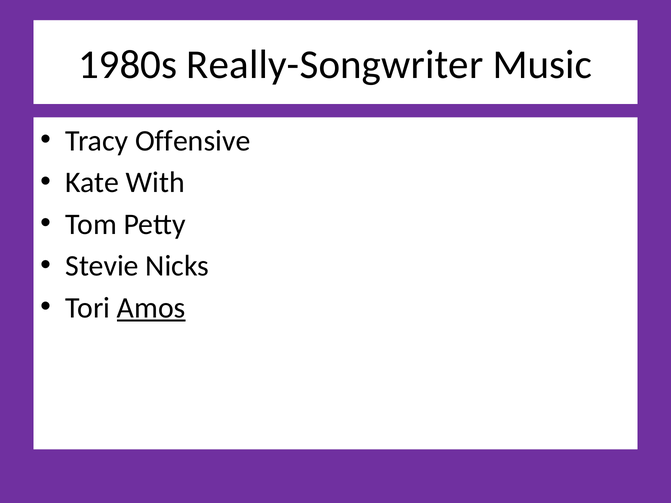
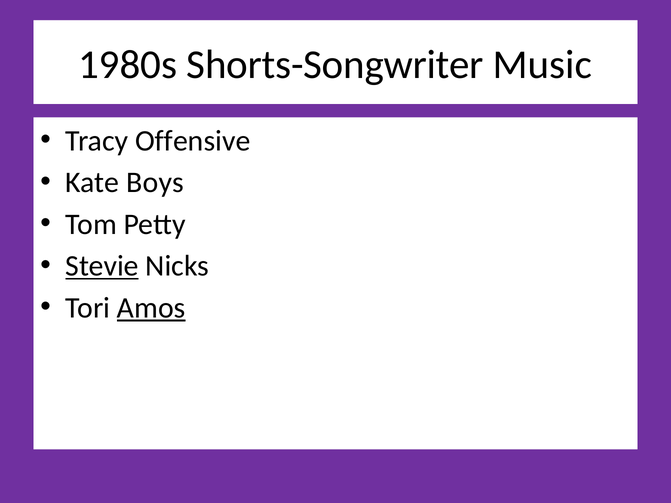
Really-Songwriter: Really-Songwriter -> Shorts-Songwriter
With: With -> Boys
Stevie underline: none -> present
